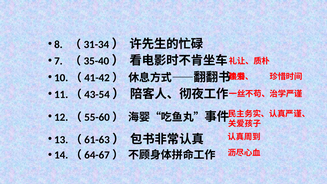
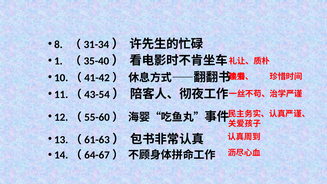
7: 7 -> 1
